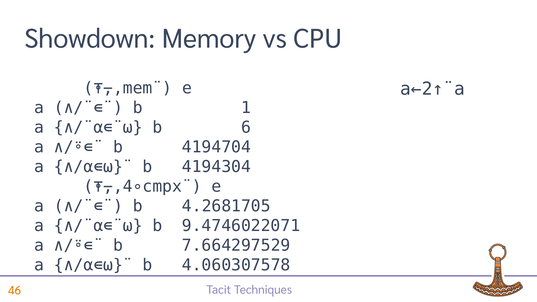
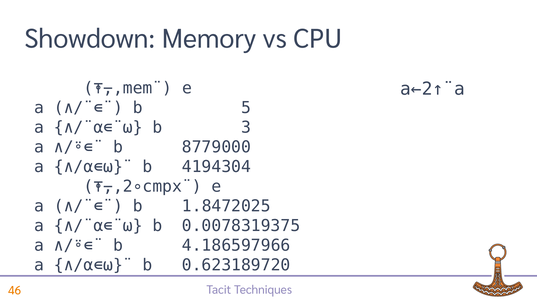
1: 1 -> 5
6: 6 -> 3
4194704: 4194704 -> 8779000
⍕⍪,4∘cmpx¨: ⍕⍪,4∘cmpx¨ -> ⍕⍪,2∘cmpx¨
4.2681705: 4.2681705 -> 1.8472025
9.4746022071: 9.4746022071 -> 0.0078319375
7.664297529: 7.664297529 -> 4.186597966
4.060307578: 4.060307578 -> 0.623189720
